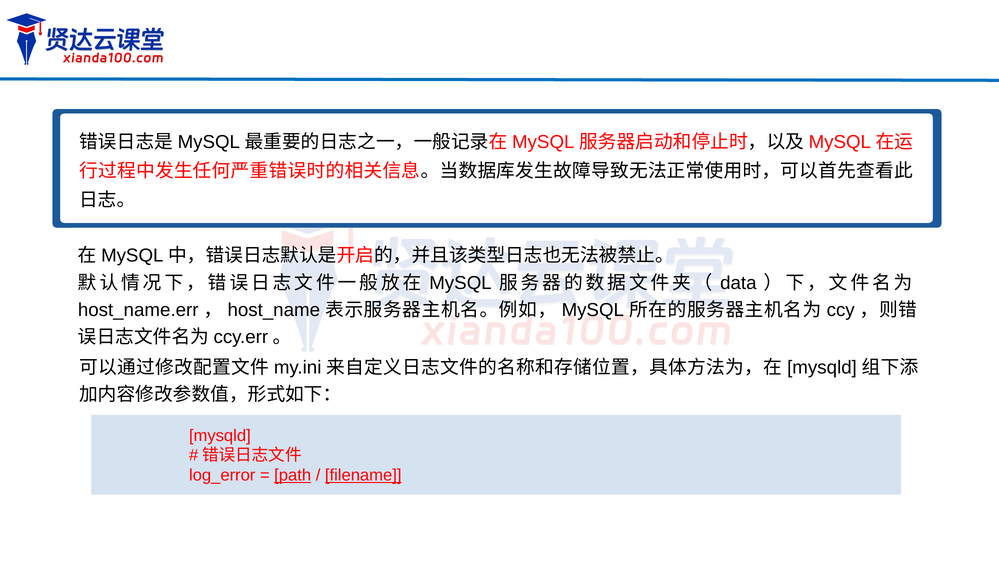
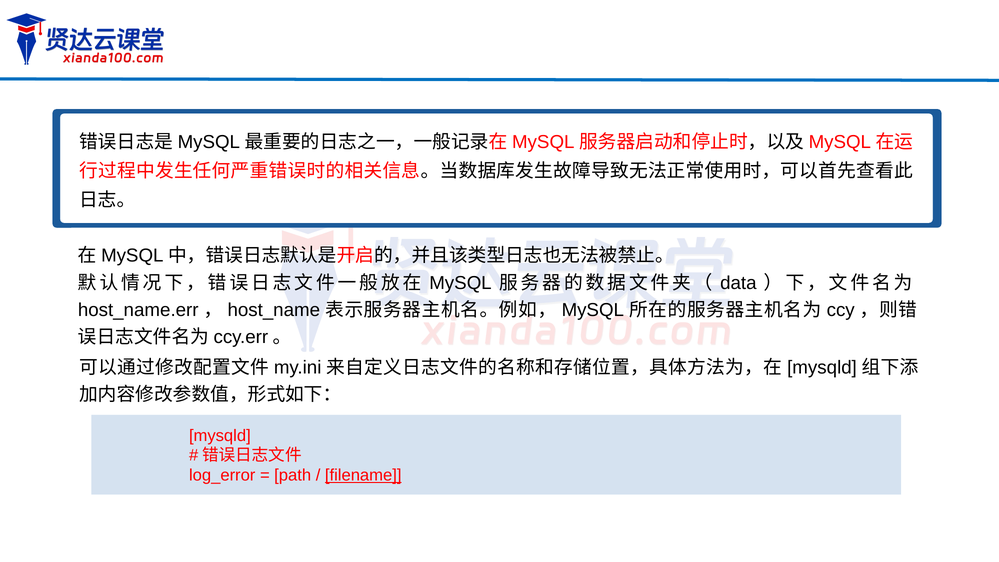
path underline: present -> none
